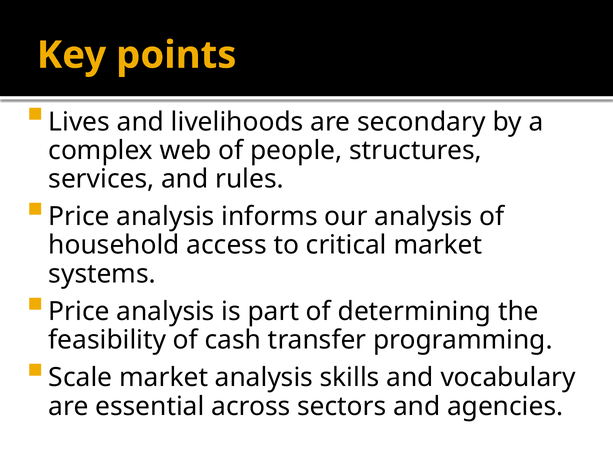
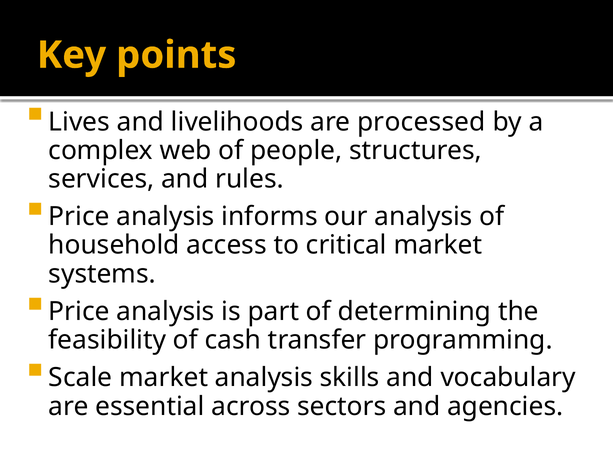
secondary: secondary -> processed
